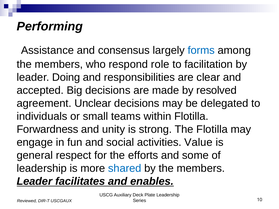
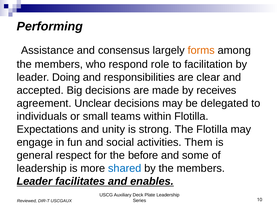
forms colour: blue -> orange
resolved: resolved -> receives
Forwardness: Forwardness -> Expectations
Value: Value -> Them
efforts: efforts -> before
